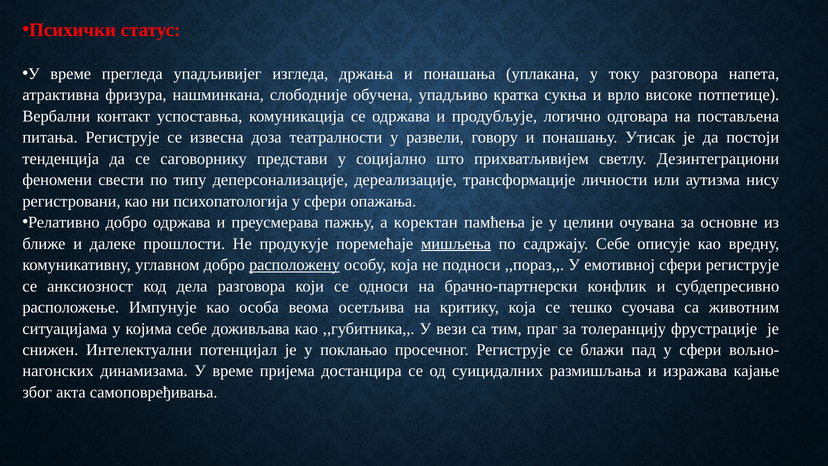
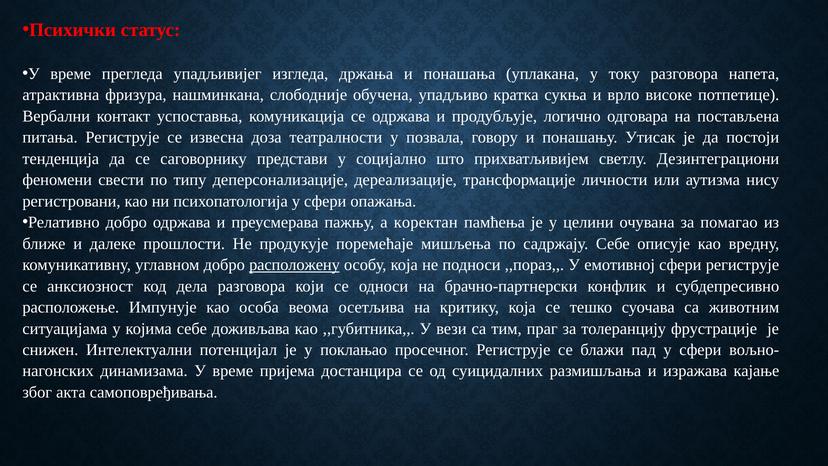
развели: развели -> позвала
основне: основне -> помагао
мишљења underline: present -> none
